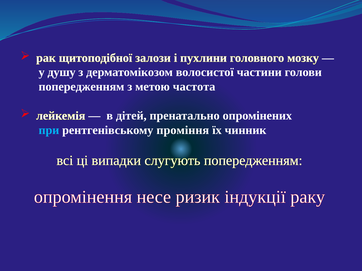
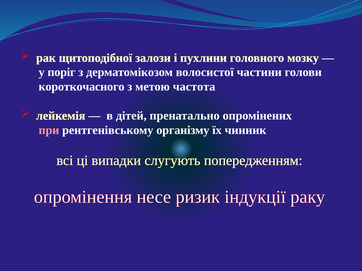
душу: душу -> поріг
попередженням at (81, 87): попередженням -> короткочасного
при colour: light blue -> pink
проміння: проміння -> організму
